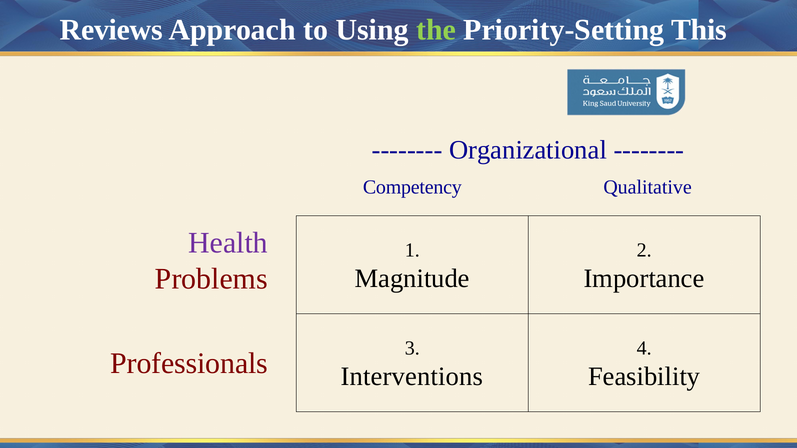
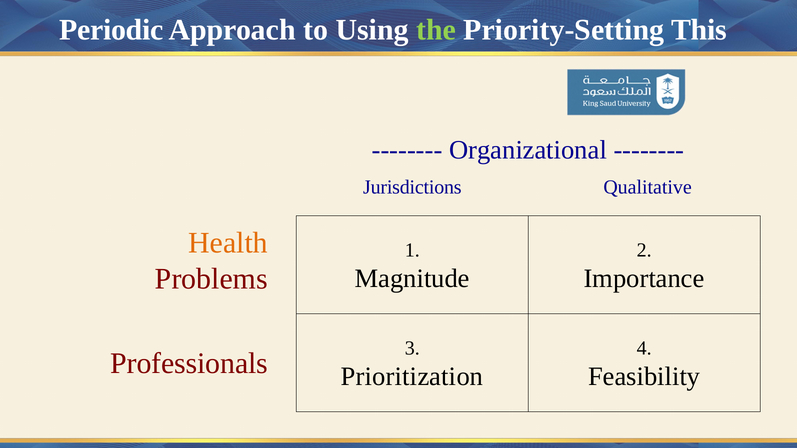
Reviews: Reviews -> Periodic
Competency: Competency -> Jurisdictions
Health colour: purple -> orange
Interventions: Interventions -> Prioritization
